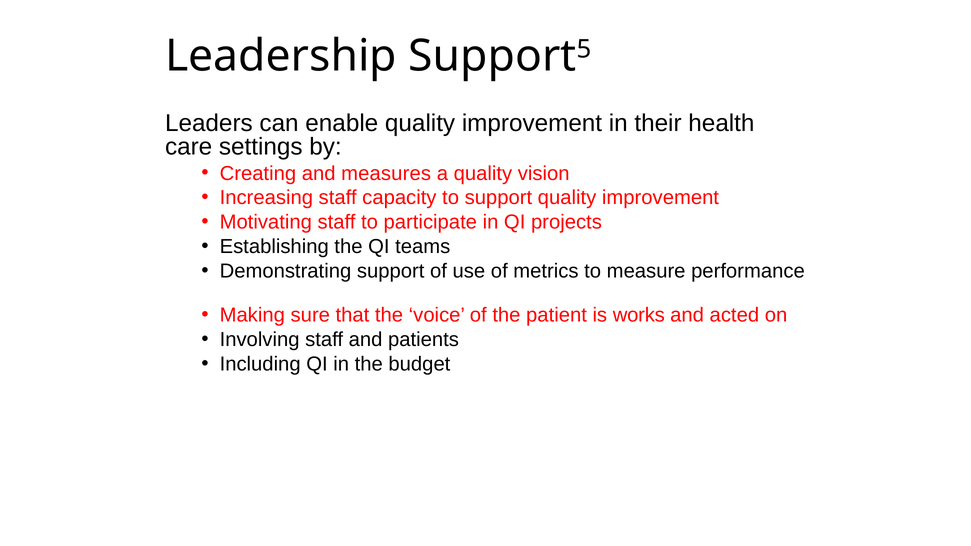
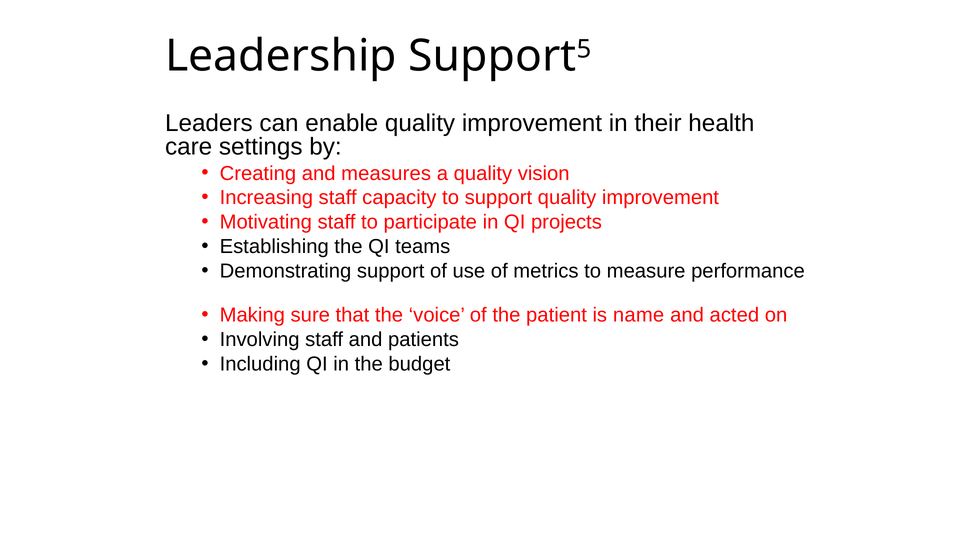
works: works -> name
